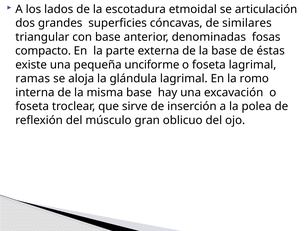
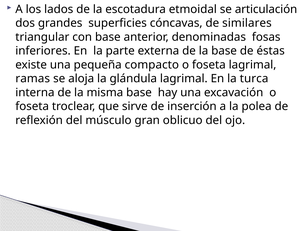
compacto: compacto -> inferiores
unciforme: unciforme -> compacto
romo: romo -> turca
